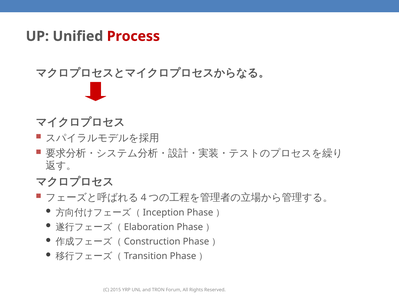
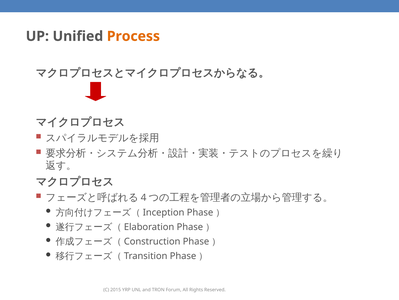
Process colour: red -> orange
